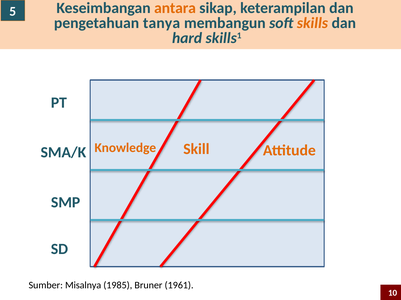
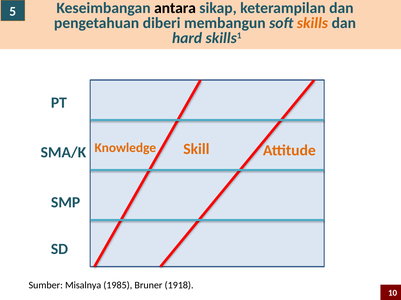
antara colour: orange -> black
tanya: tanya -> diberi
1961: 1961 -> 1918
